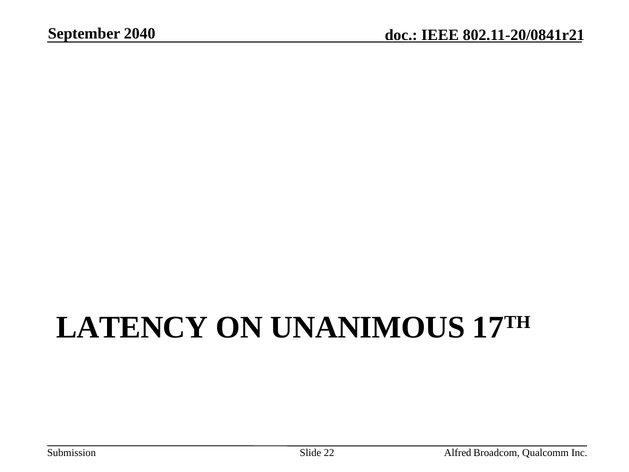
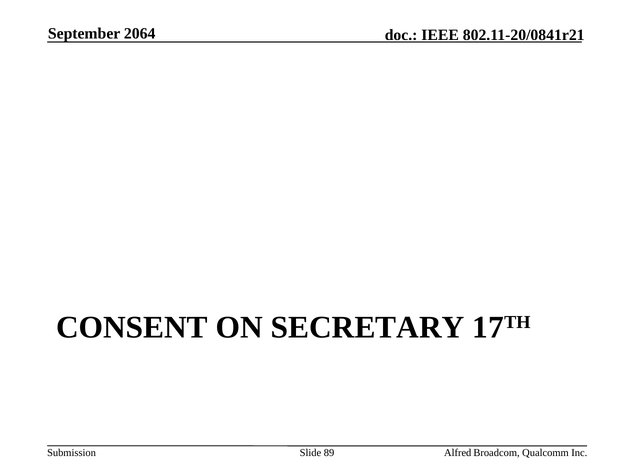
2040: 2040 -> 2064
LATENCY: LATENCY -> CONSENT
UNANIMOUS: UNANIMOUS -> SECRETARY
22: 22 -> 89
